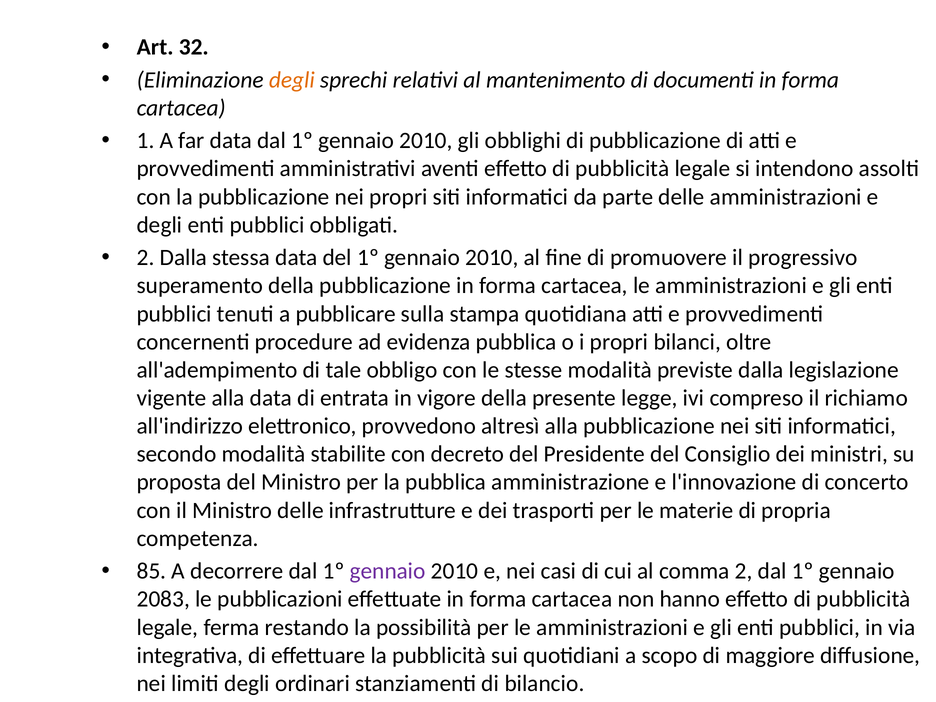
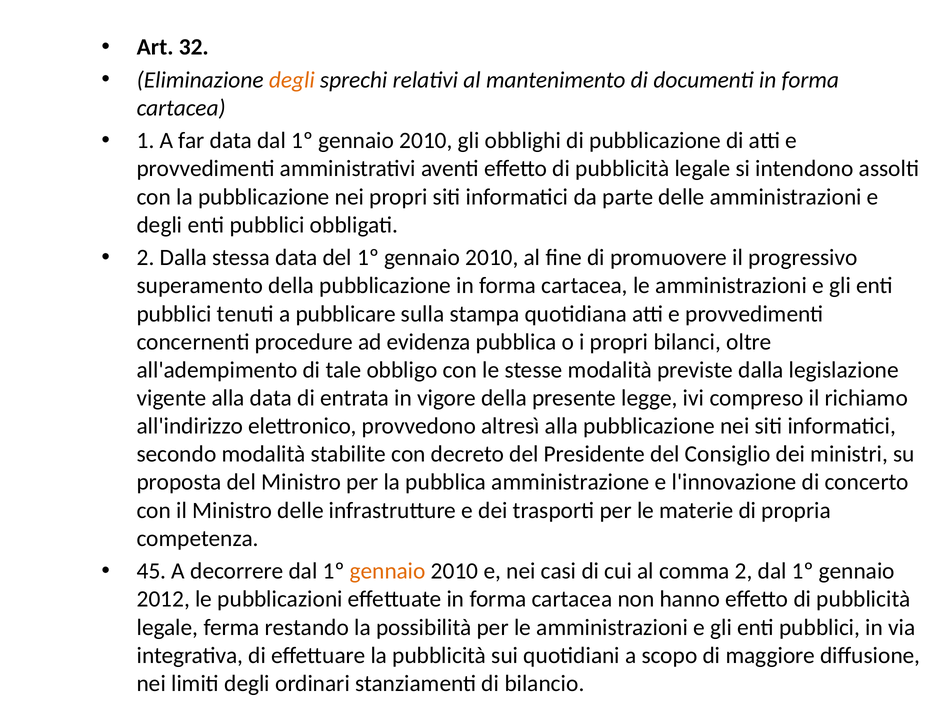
85: 85 -> 45
gennaio at (388, 571) colour: purple -> orange
2083: 2083 -> 2012
